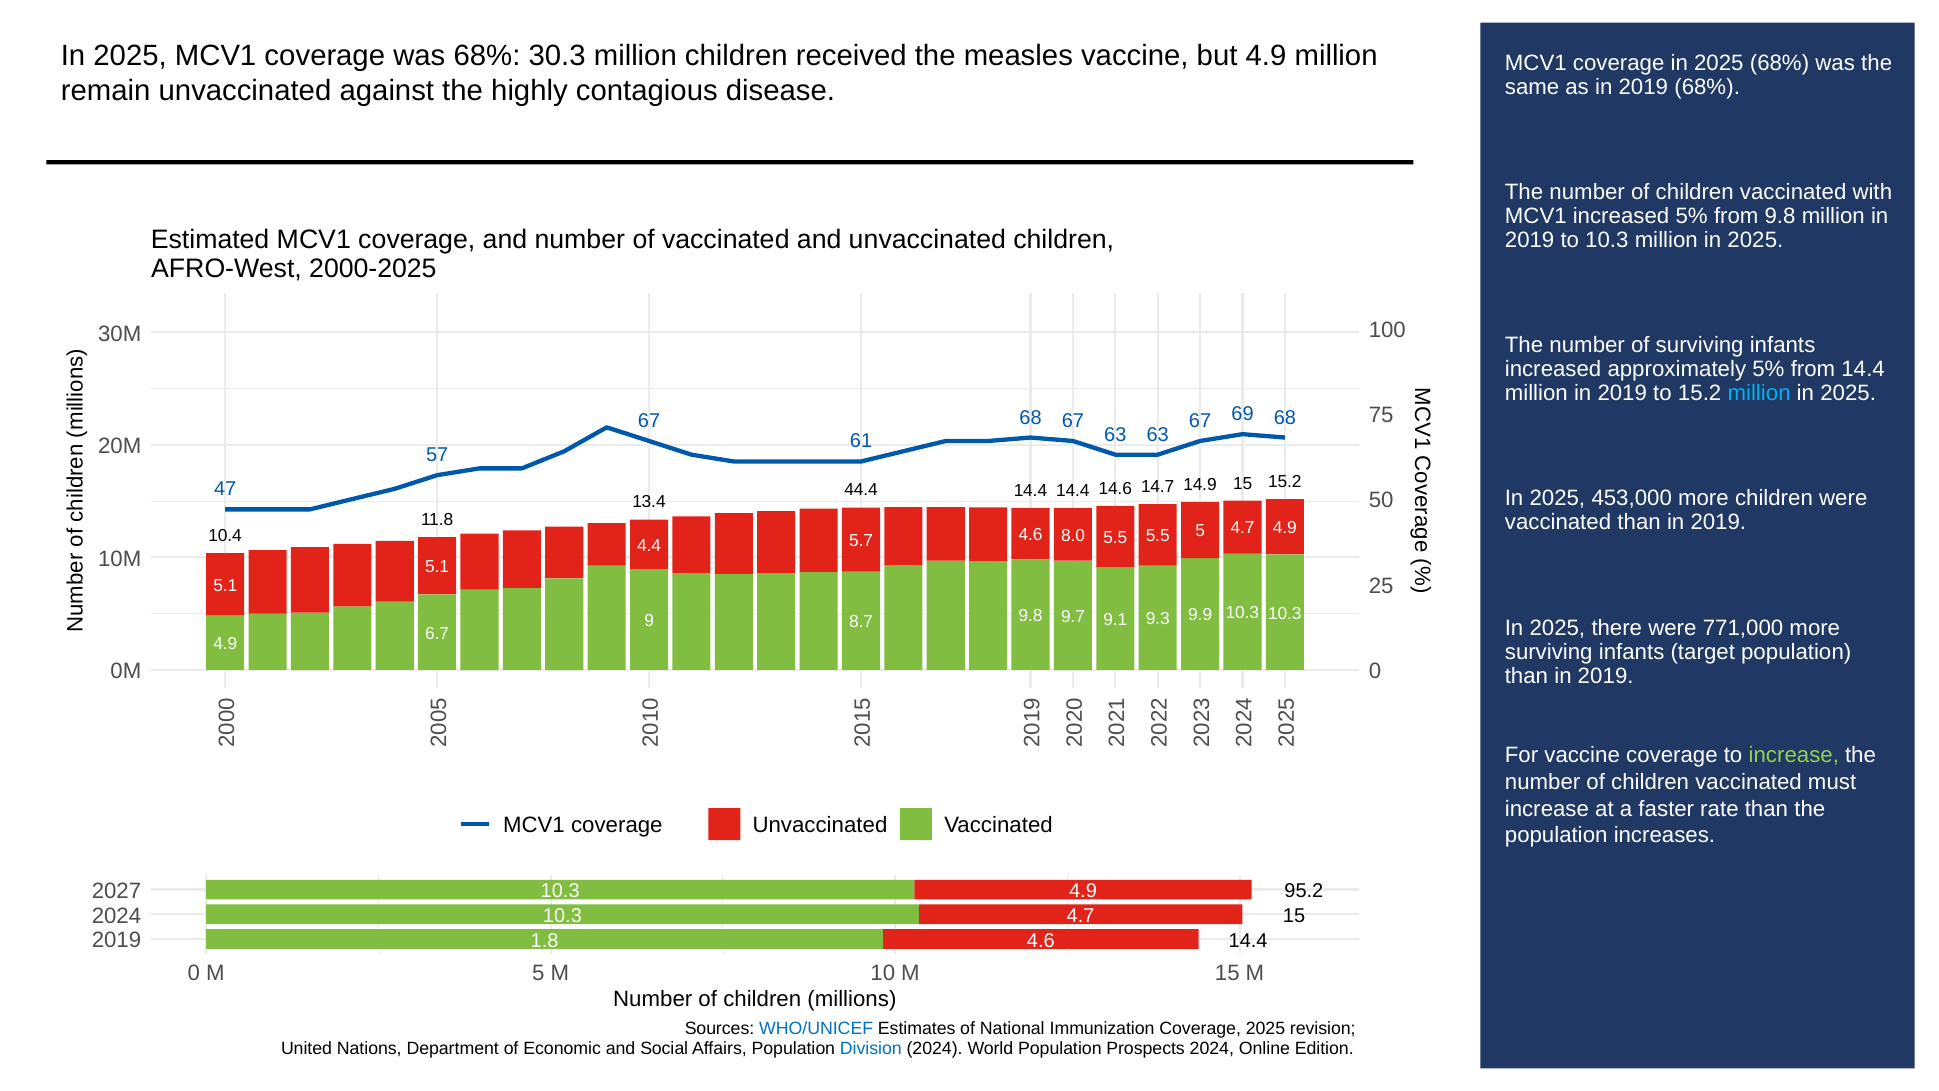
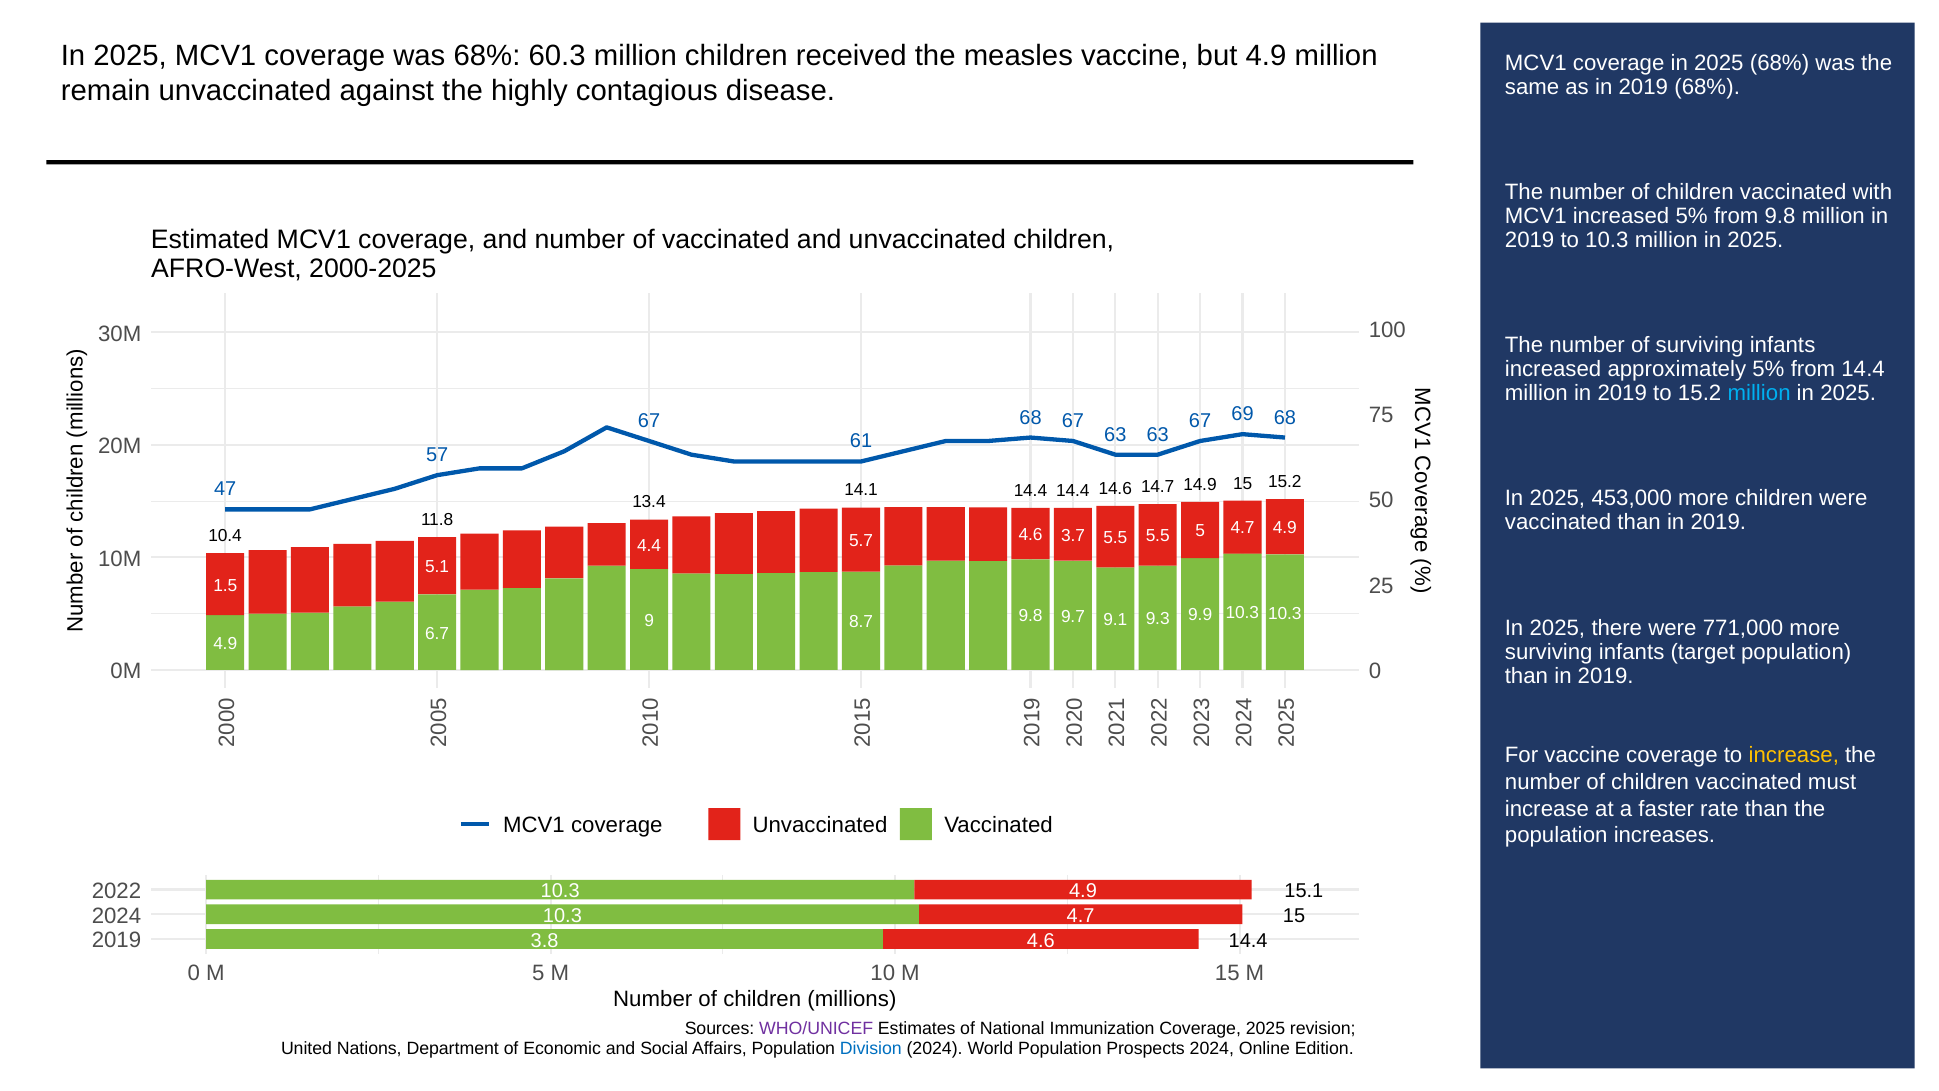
30.3: 30.3 -> 60.3
44.4: 44.4 -> 14.1
8.0: 8.0 -> 3.7
5.1 at (225, 585): 5.1 -> 1.5
increase at (1794, 755) colour: light green -> yellow
2027: 2027 -> 2022
95.2: 95.2 -> 15.1
1.8: 1.8 -> 3.8
WHO/UNICEF colour: blue -> purple
